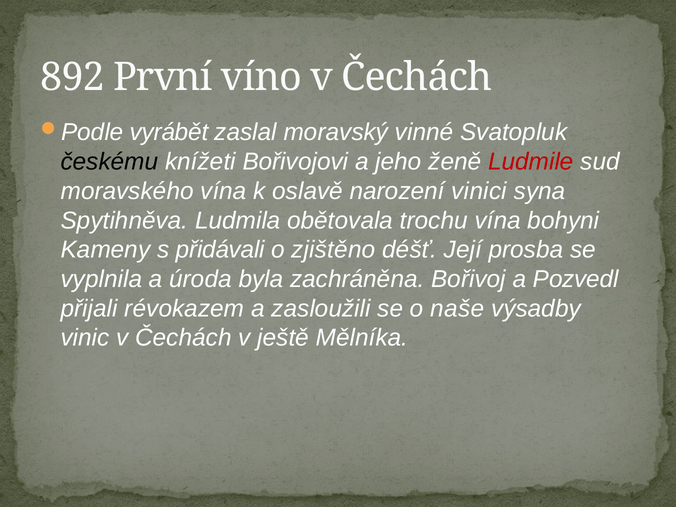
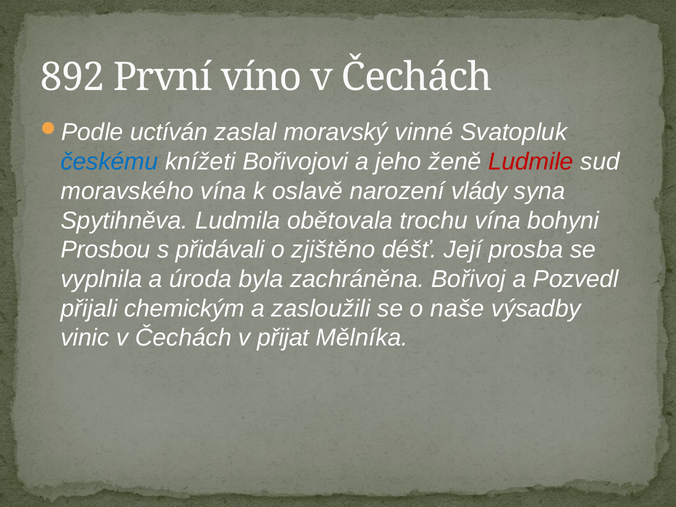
vyrábět: vyrábět -> uctíván
českému colour: black -> blue
vinici: vinici -> vlády
Kameny: Kameny -> Prosbou
révokazem: révokazem -> chemickým
ještě: ještě -> přijat
